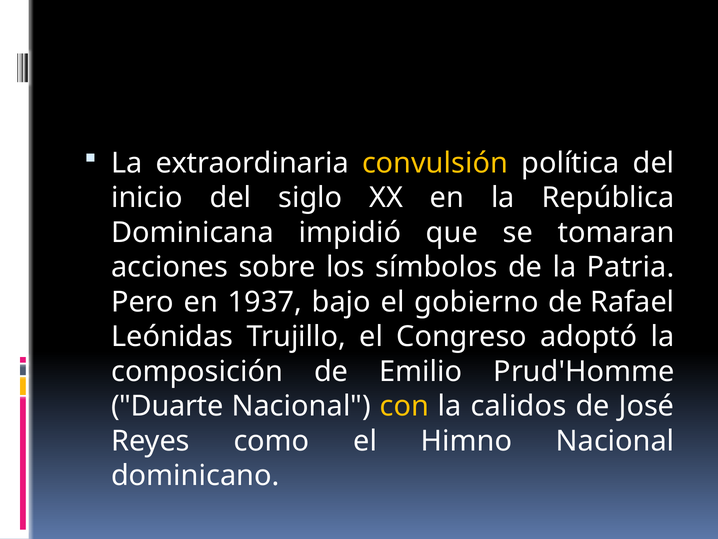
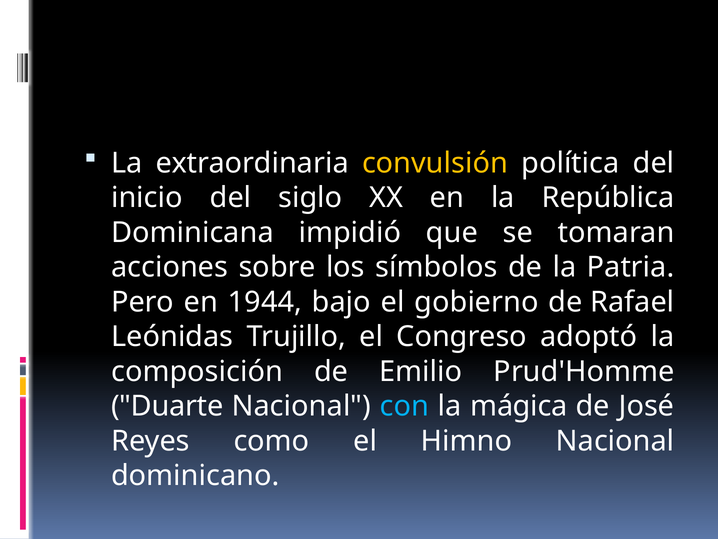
1937: 1937 -> 1944
con colour: yellow -> light blue
calidos: calidos -> mágica
